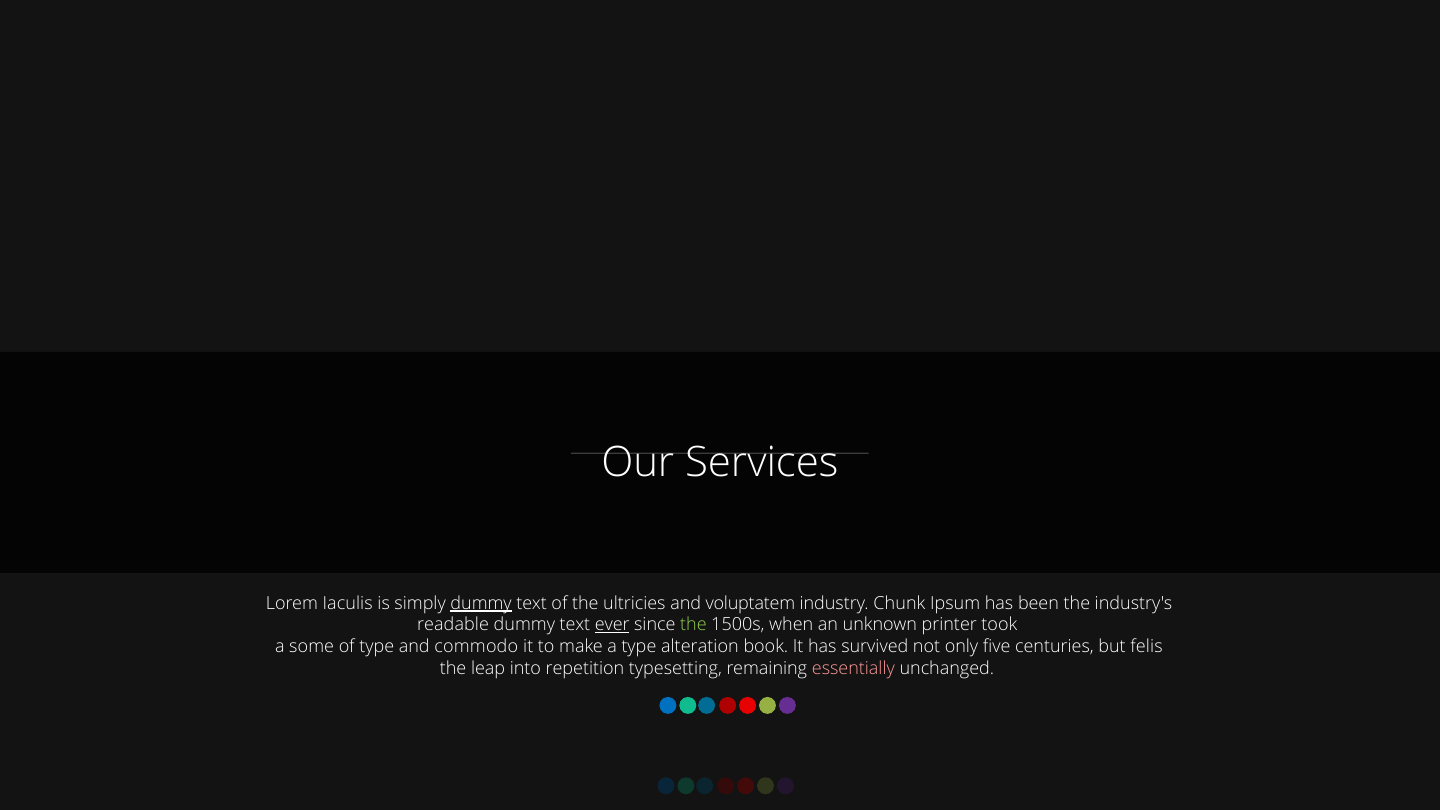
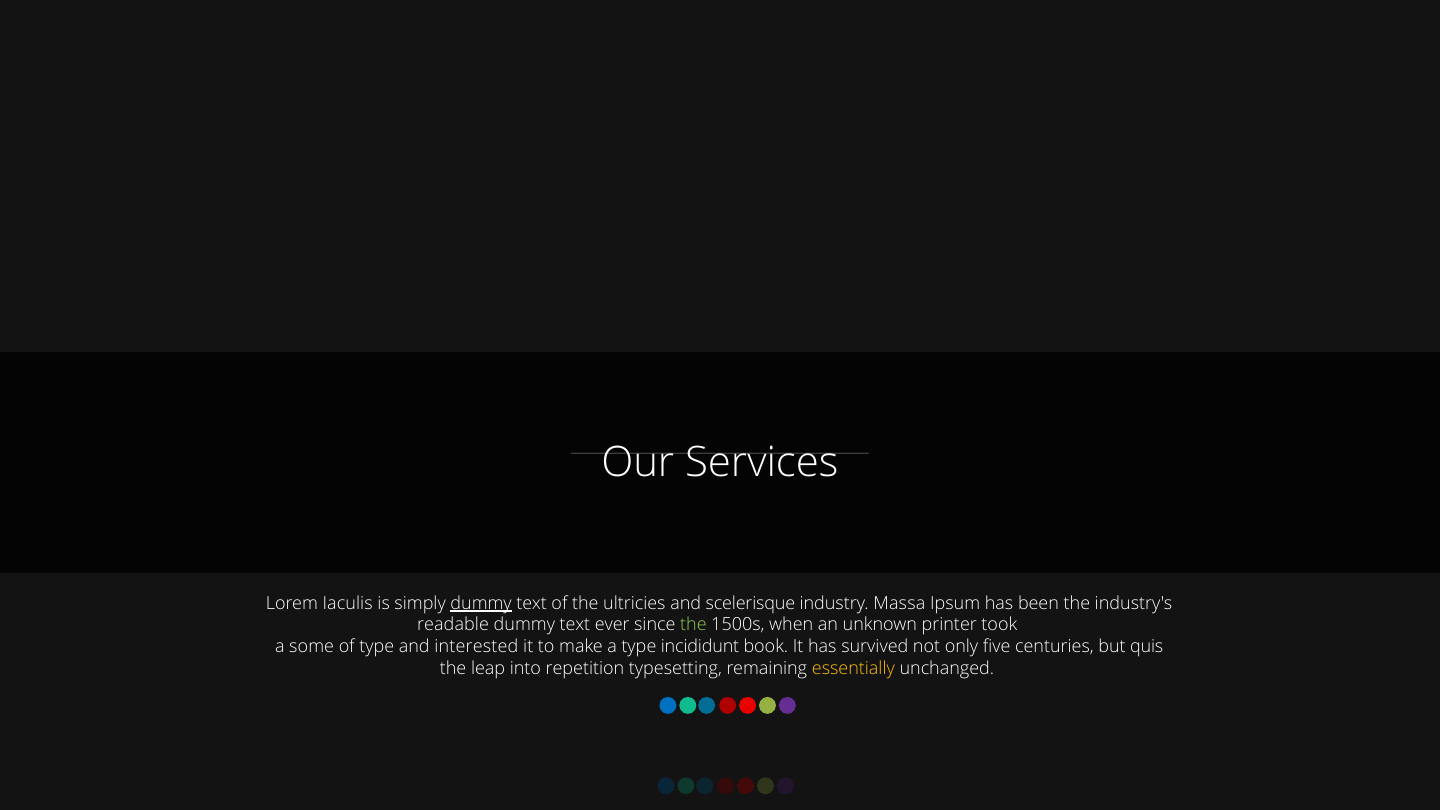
voluptatem: voluptatem -> scelerisque
Chunk: Chunk -> Massa
ever underline: present -> none
commodo: commodo -> interested
alteration: alteration -> incididunt
felis: felis -> quis
essentially colour: pink -> yellow
